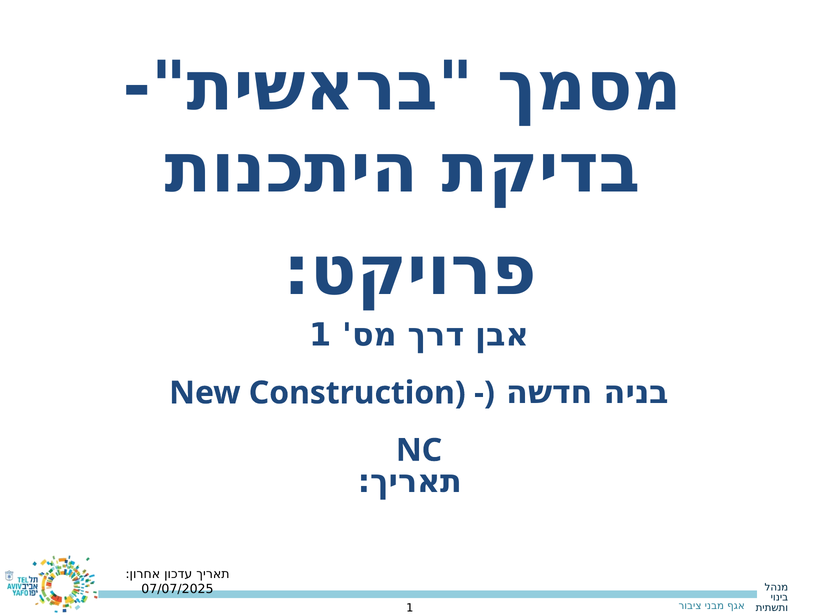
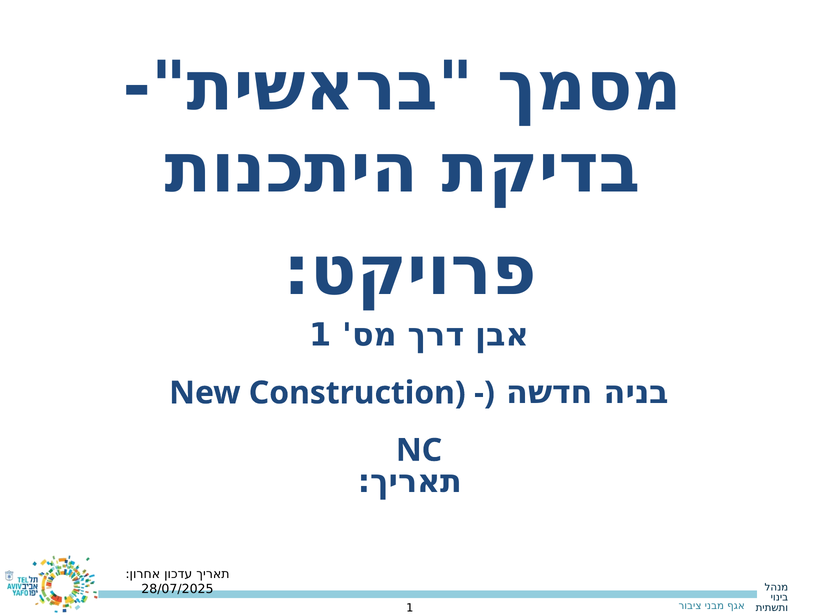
07/07/2025: 07/07/2025 -> 28/07/2025
